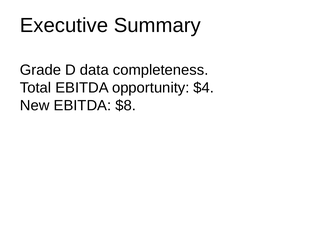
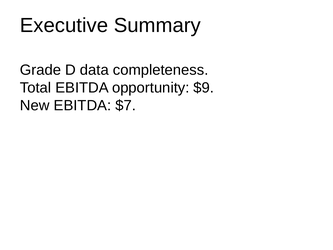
$4: $4 -> $9
$8: $8 -> $7
